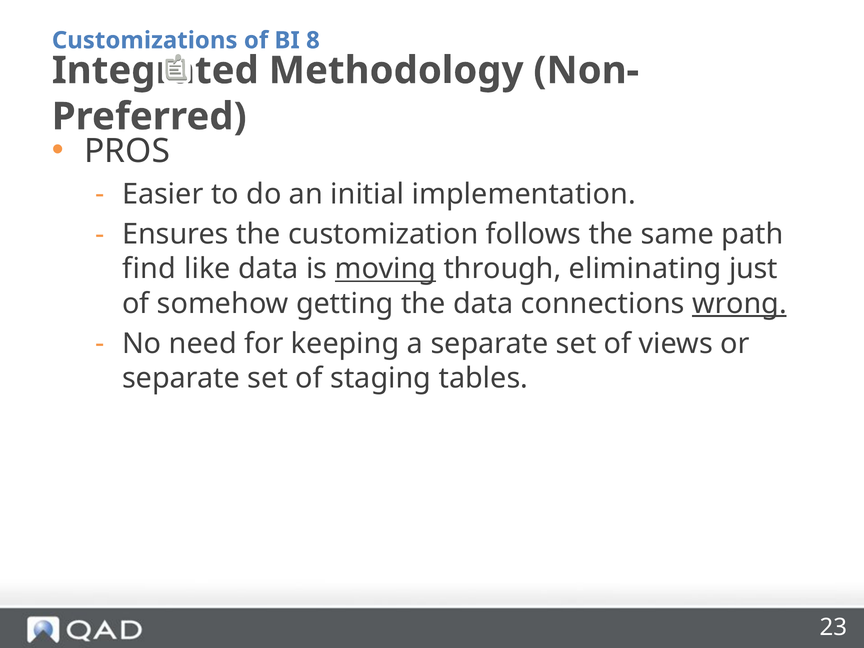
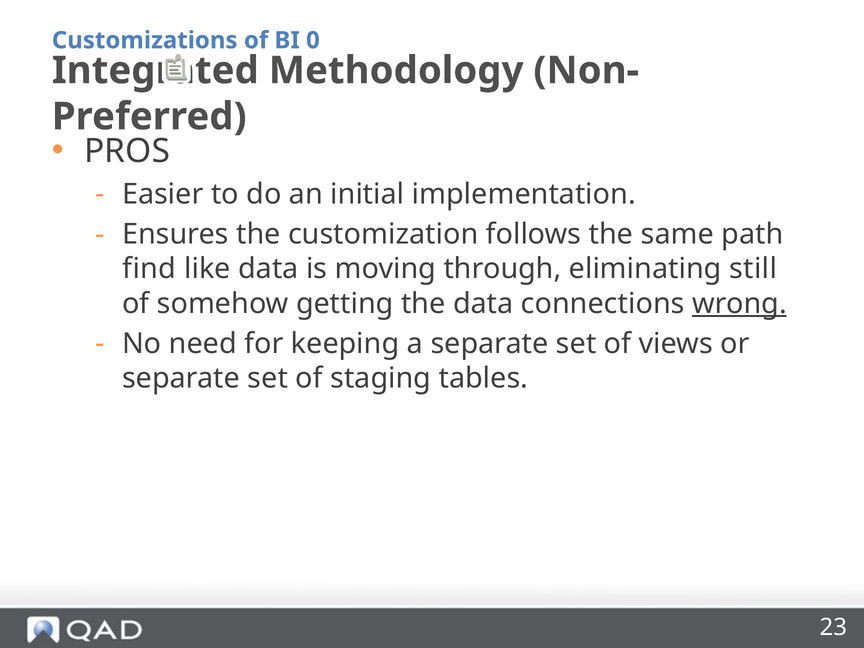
8: 8 -> 0
moving underline: present -> none
just: just -> still
